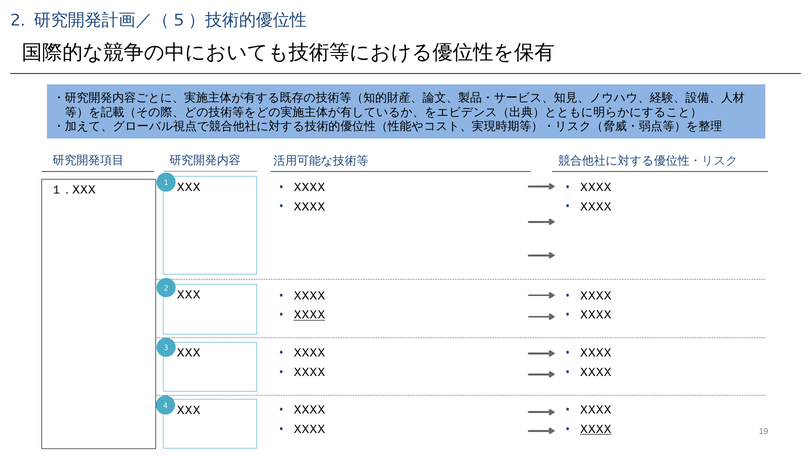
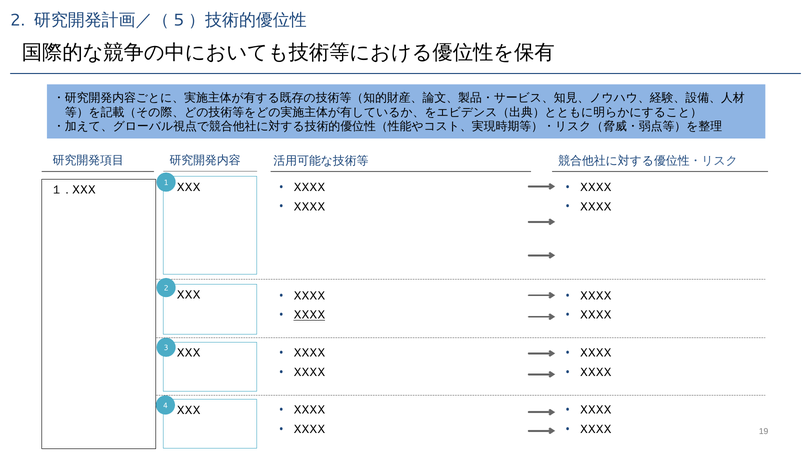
XXXX at (596, 429) underline: present -> none
